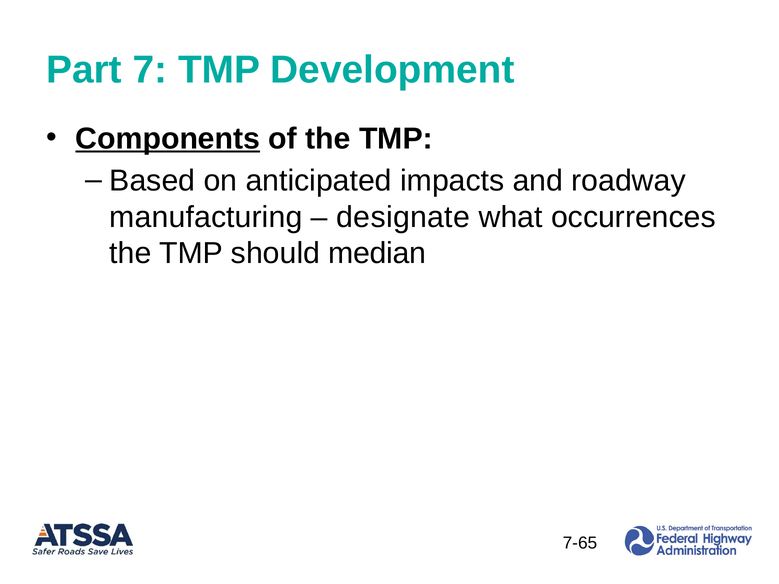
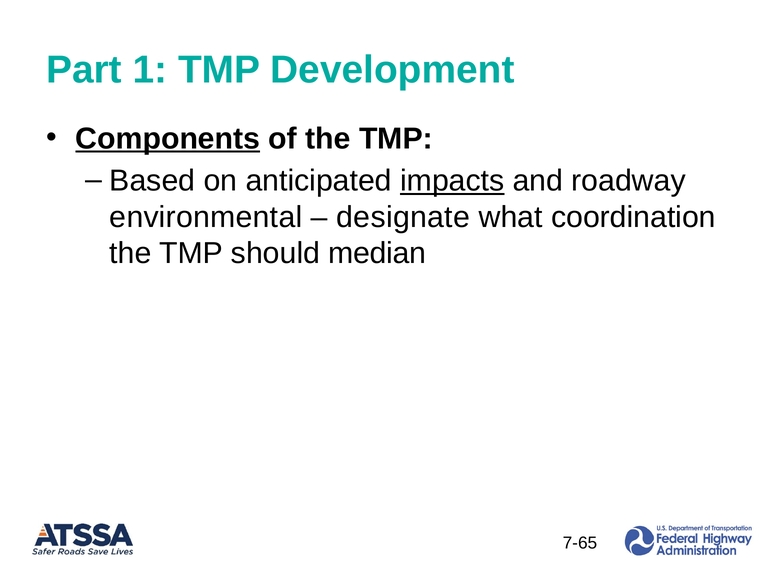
7: 7 -> 1
impacts underline: none -> present
manufacturing: manufacturing -> environmental
occurrences: occurrences -> coordination
